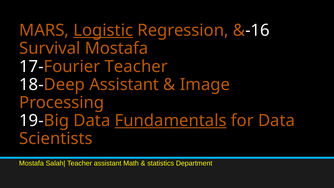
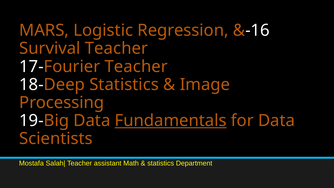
Logistic underline: present -> none
Survival Mostafa: Mostafa -> Teacher
18-Deep Assistant: Assistant -> Statistics
